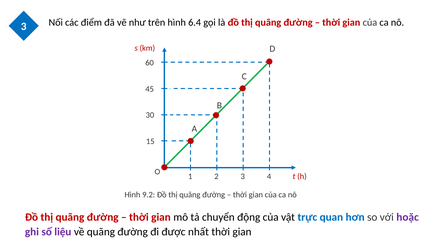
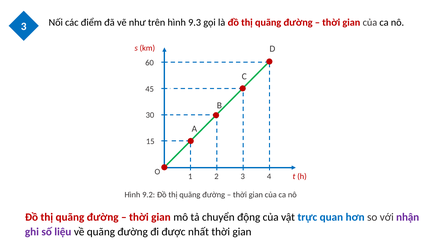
6.4: 6.4 -> 9.3
hoặc: hoặc -> nhận
